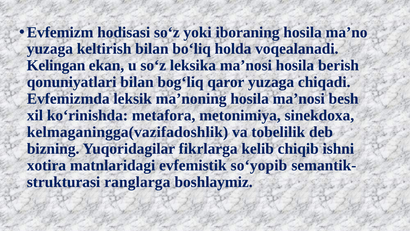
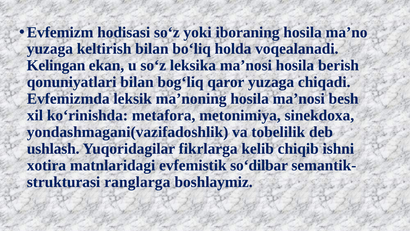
kelmaganingga(vazifadoshlik: kelmaganingga(vazifadoshlik -> yondashmagani(vazifadoshlik
bizning: bizning -> ushlash
so‘yopib: so‘yopib -> so‘dilbar
